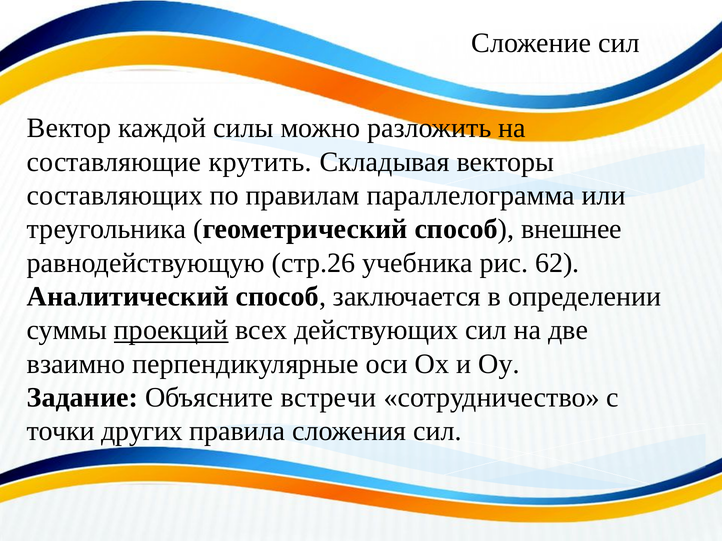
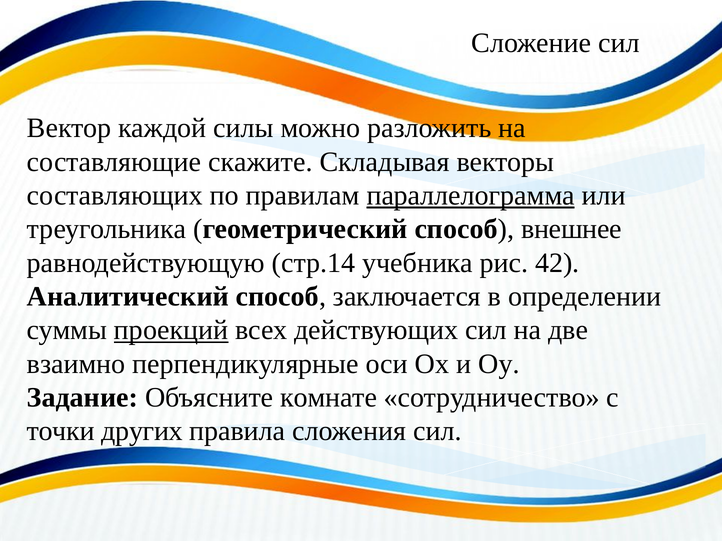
крутить: крутить -> скажите
параллелограмма underline: none -> present
стр.26: стр.26 -> стр.14
62: 62 -> 42
встречи: встречи -> комнате
